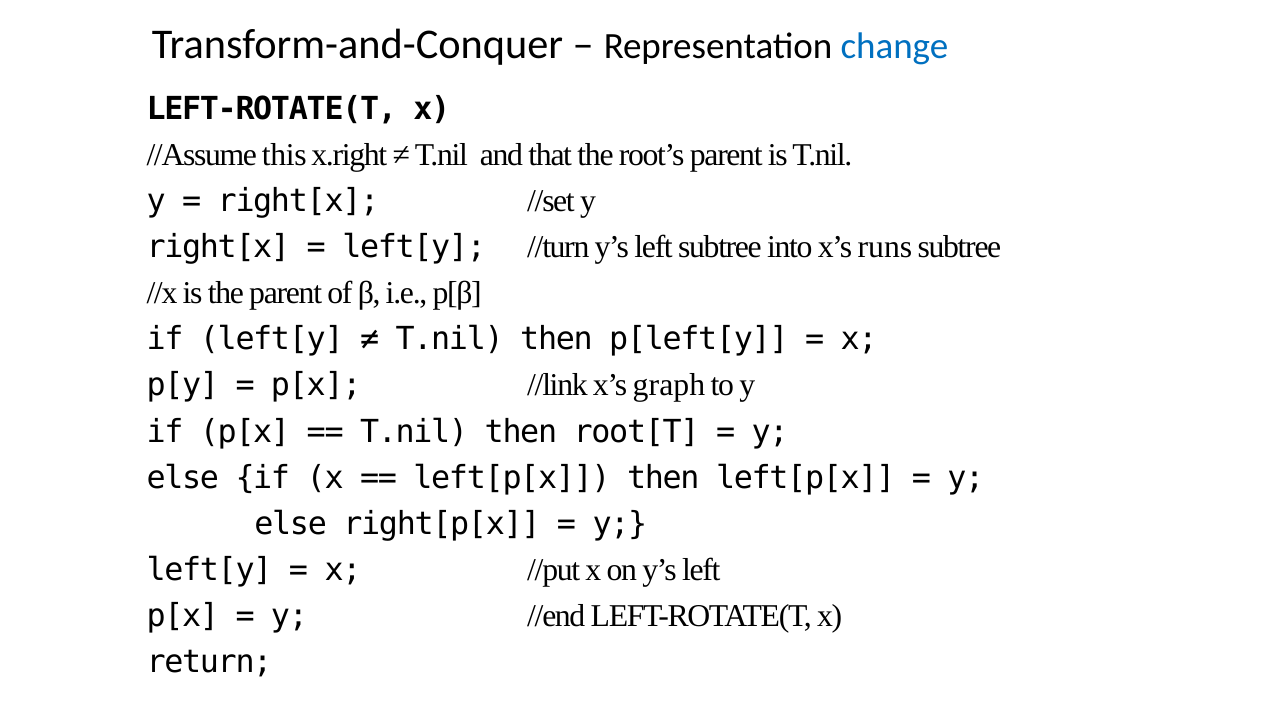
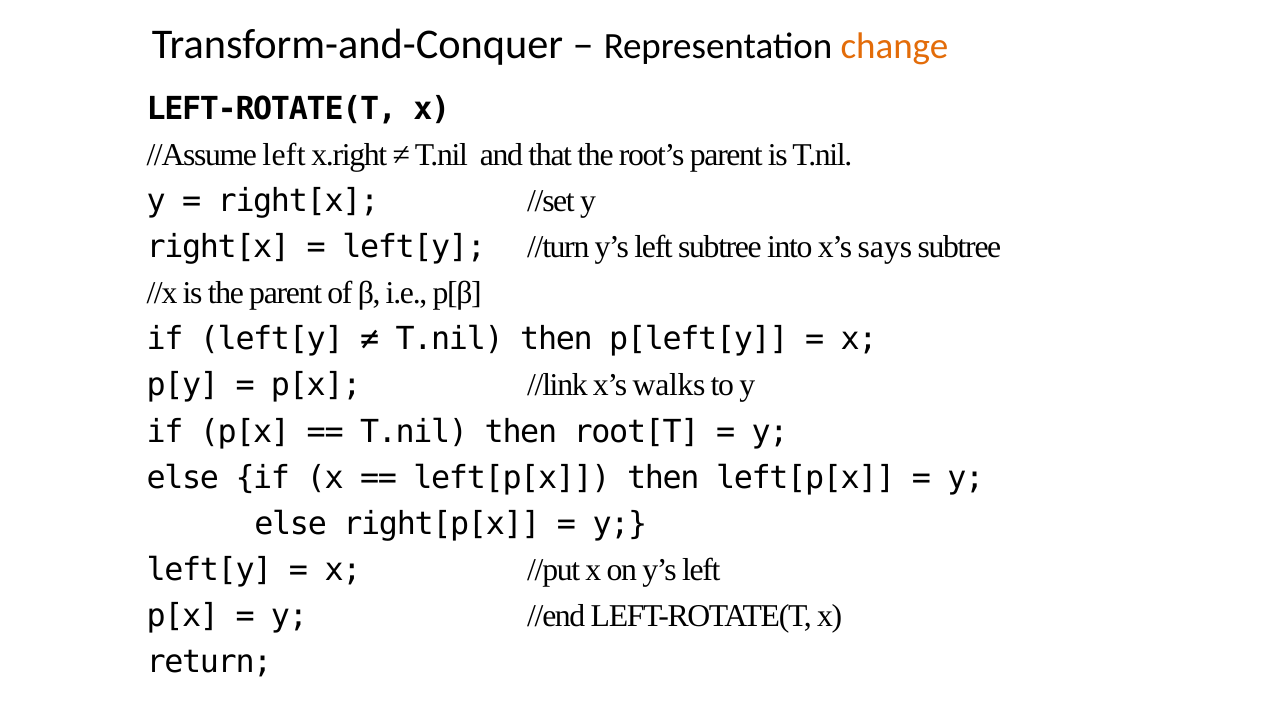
change colour: blue -> orange
//Assume this: this -> left
runs: runs -> says
graph: graph -> walks
